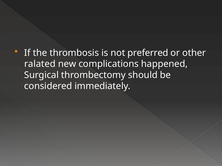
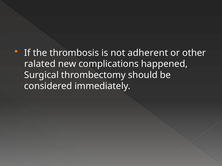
preferred: preferred -> adherent
